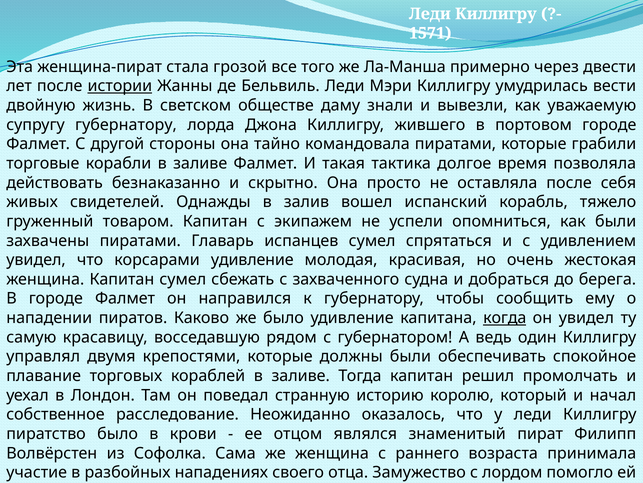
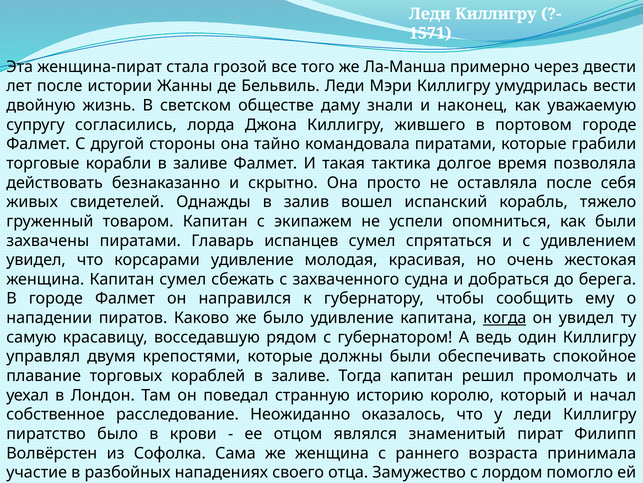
истории underline: present -> none
вывезли: вывезли -> наконец
супругу губернатору: губернатору -> согласились
